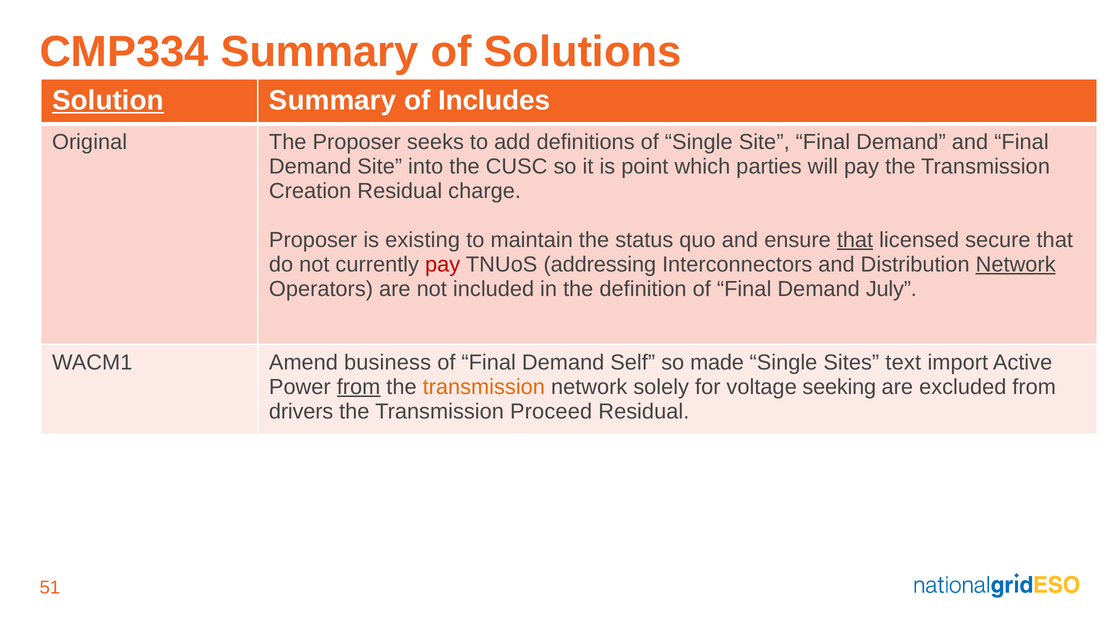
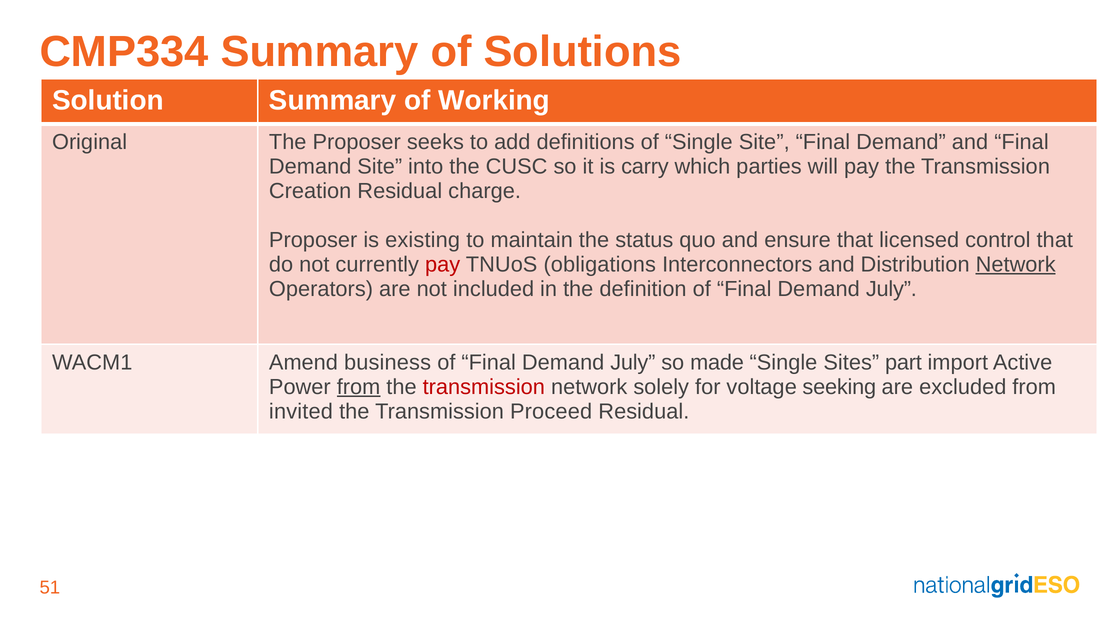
Solution underline: present -> none
Includes: Includes -> Working
point: point -> carry
that at (855, 240) underline: present -> none
secure: secure -> control
addressing: addressing -> obligations
Self at (633, 362): Self -> July
text: text -> part
transmission at (484, 387) colour: orange -> red
drivers: drivers -> invited
